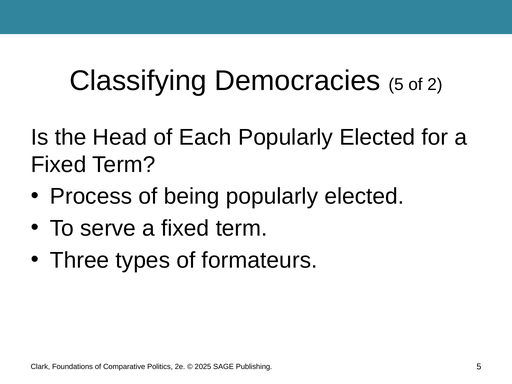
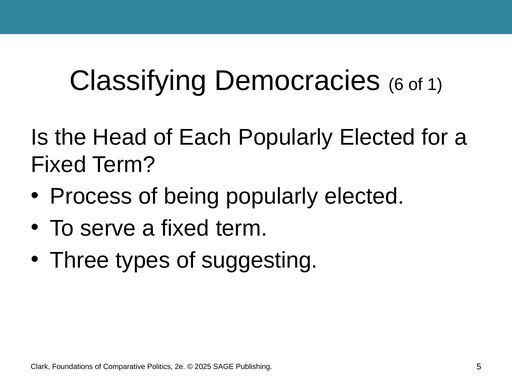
Democracies 5: 5 -> 6
2: 2 -> 1
formateurs: formateurs -> suggesting
